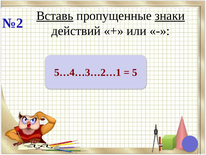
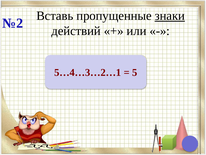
Вставь underline: present -> none
